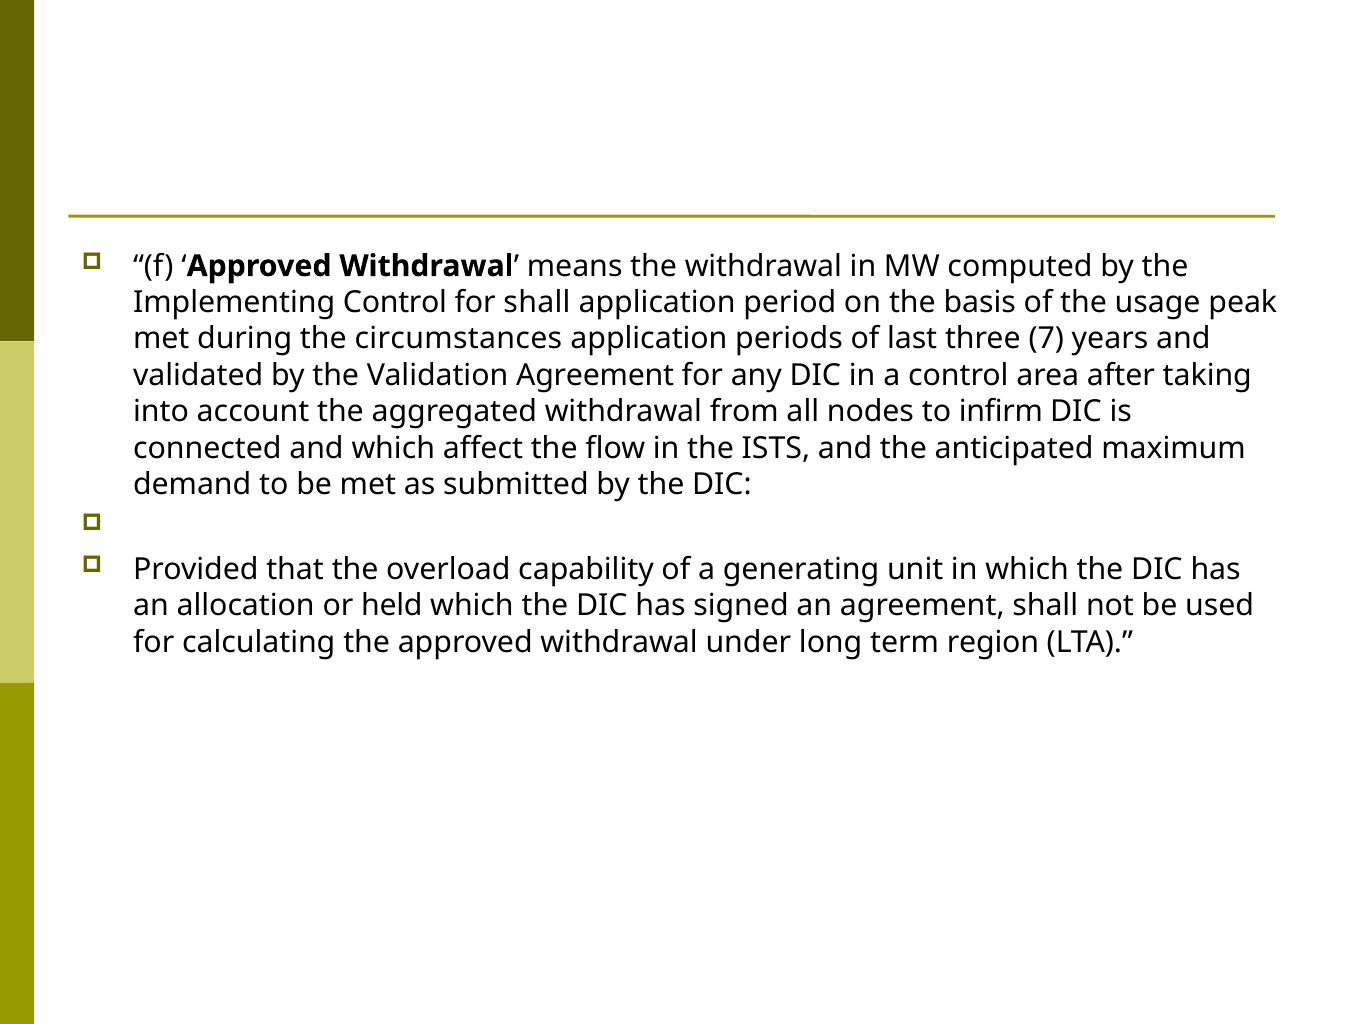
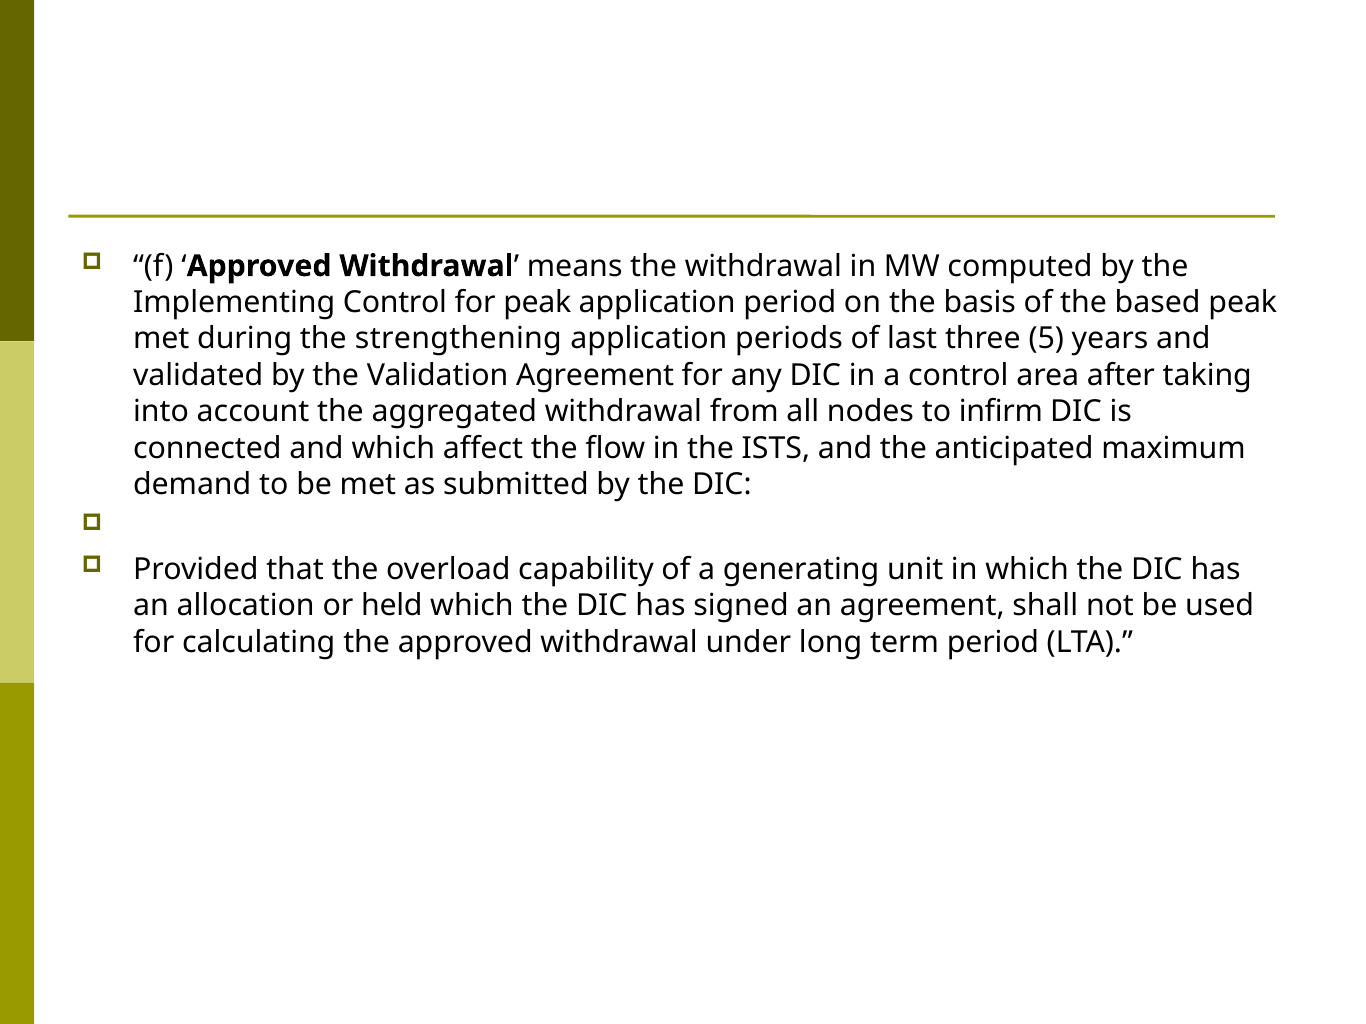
for shall: shall -> peak
usage: usage -> based
circumstances: circumstances -> strengthening
7: 7 -> 5
term region: region -> period
